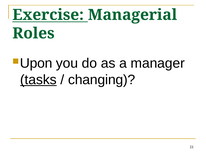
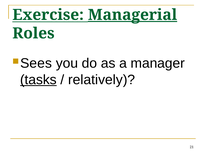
Managerial underline: none -> present
Upon: Upon -> Sees
changing: changing -> relatively
